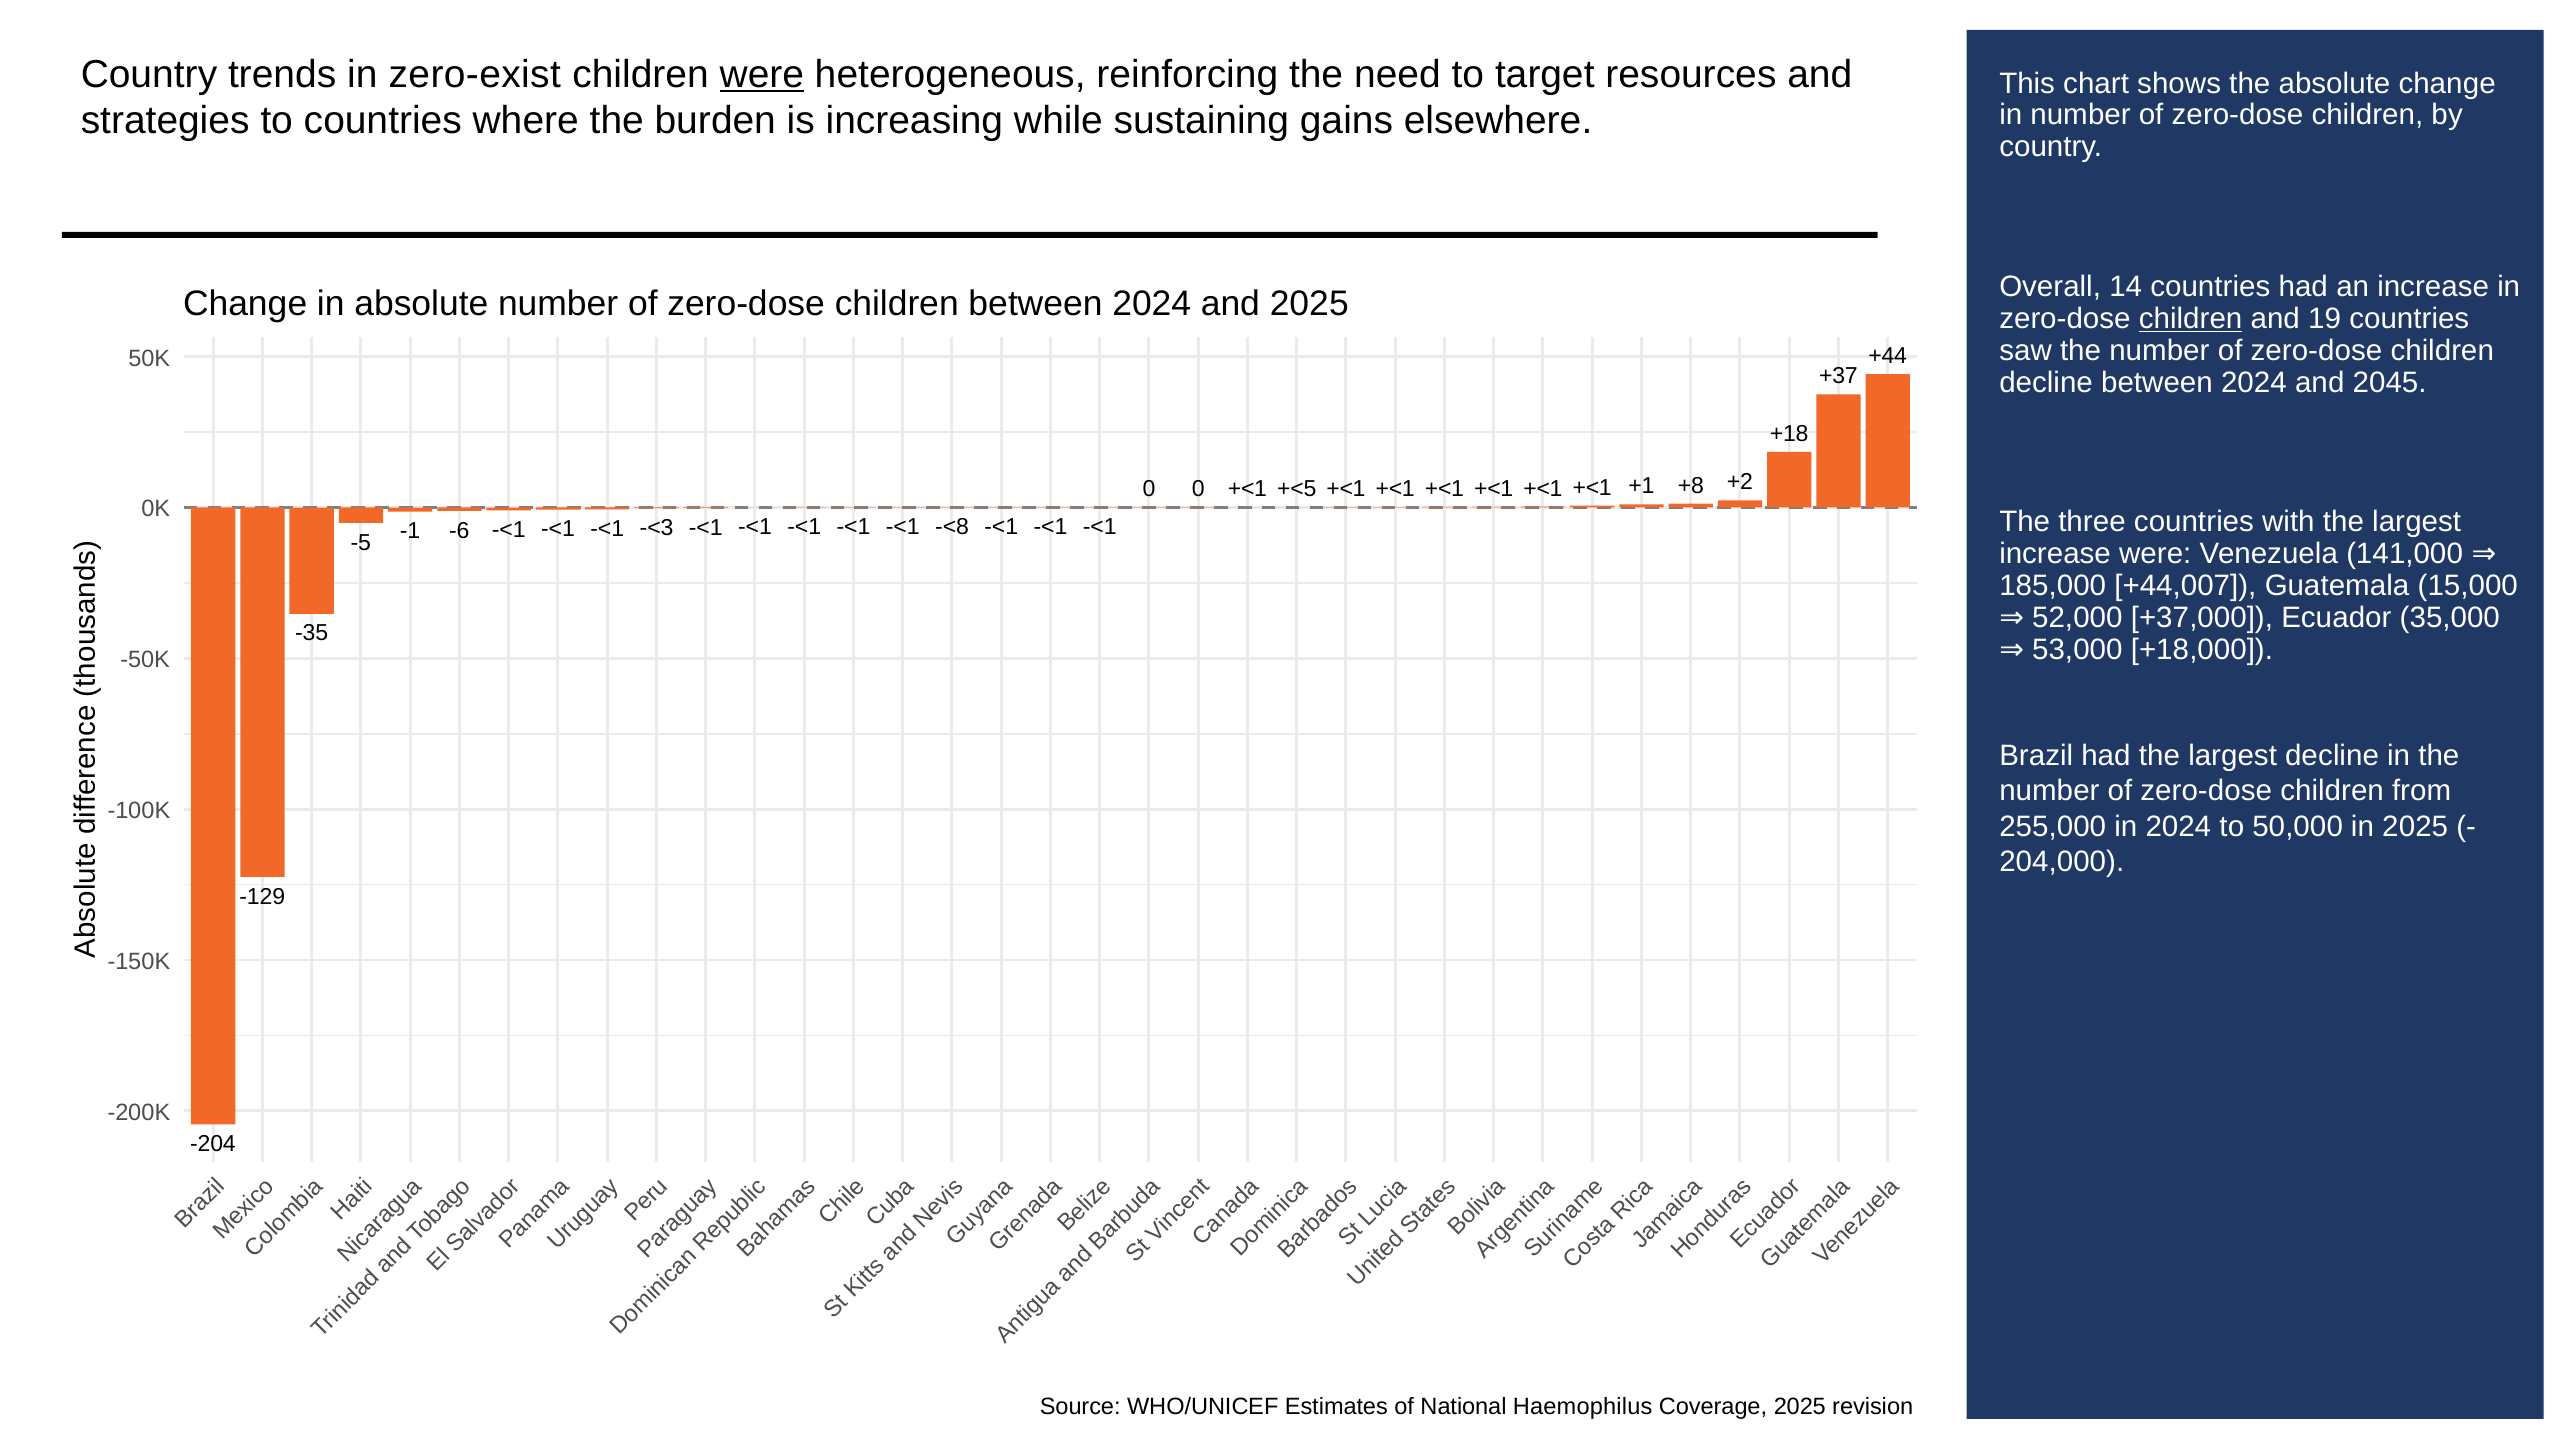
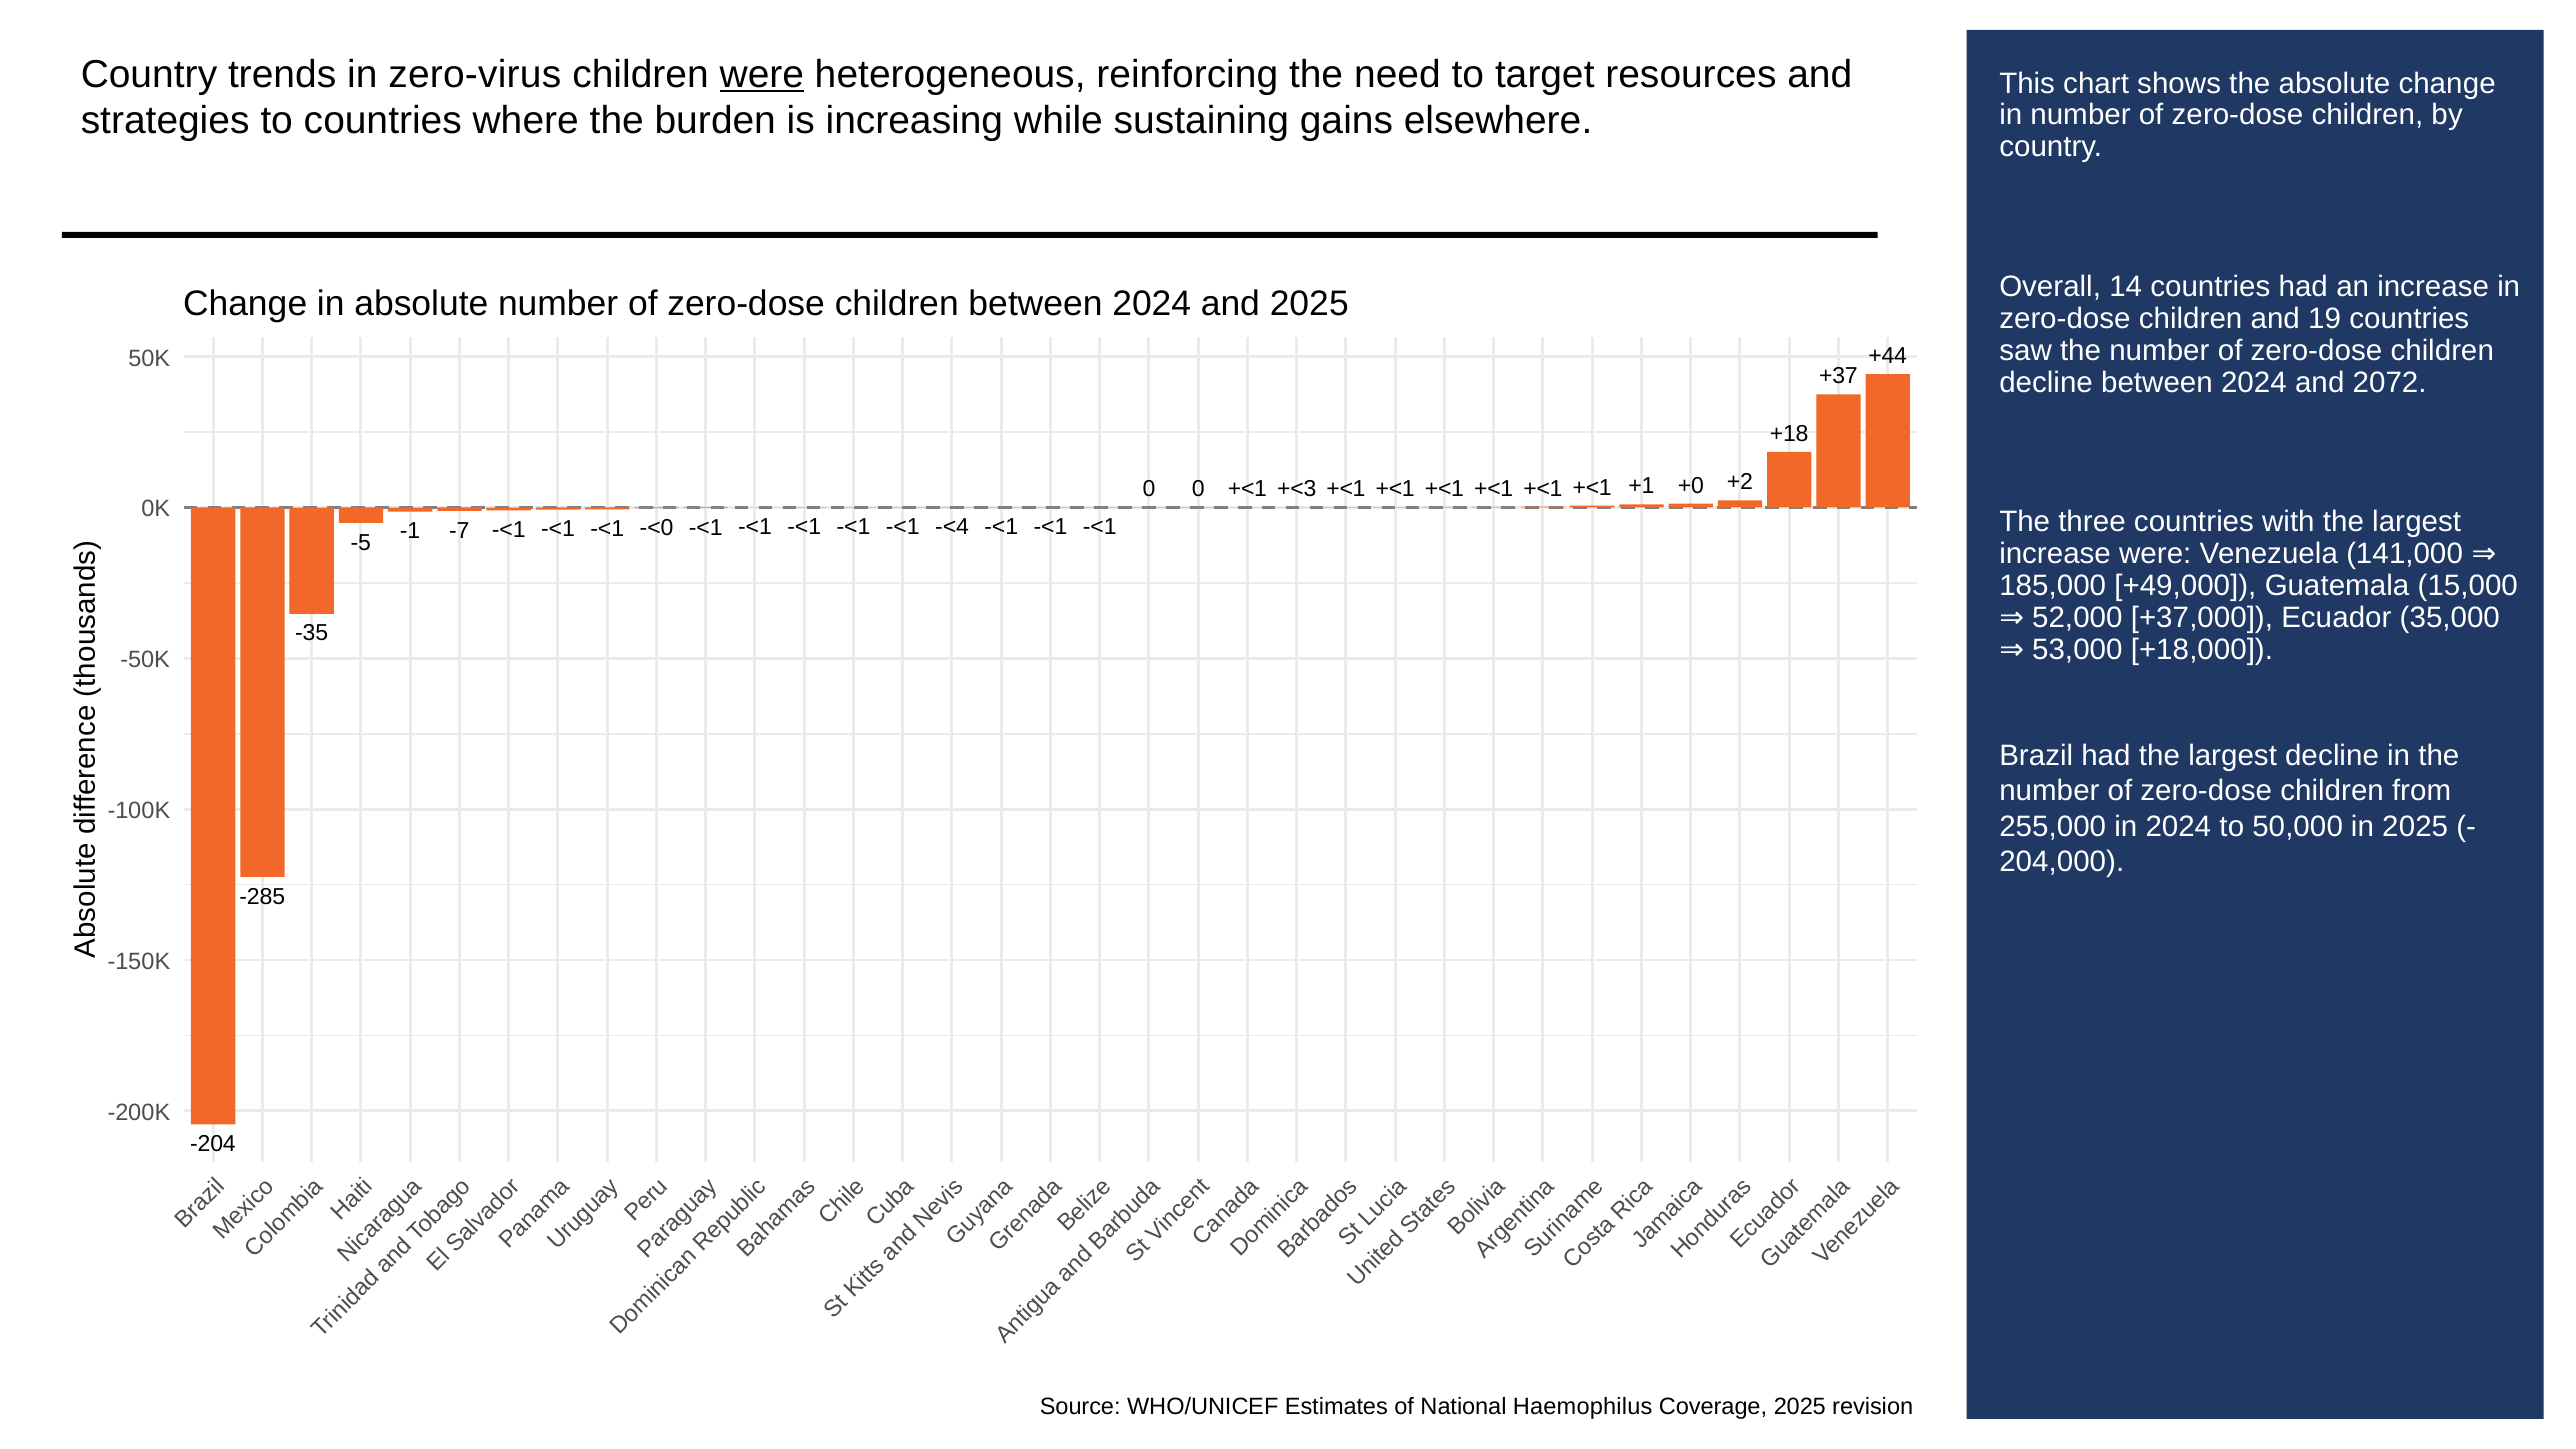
zero-exist: zero-exist -> zero-virus
children at (2191, 319) underline: present -> none
2045: 2045 -> 2072
+<5: +<5 -> +<3
+8: +8 -> +0
-6: -6 -> -7
-<3: -<3 -> -<0
-<8: -<8 -> -<4
+44,007: +44,007 -> +49,000
-129: -129 -> -285
